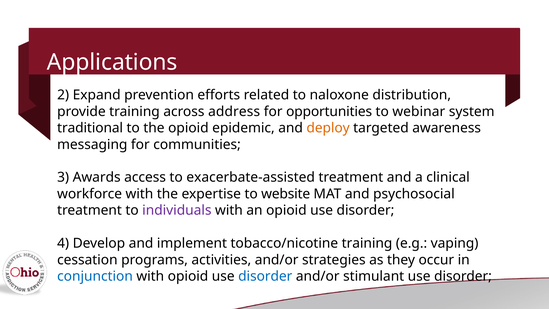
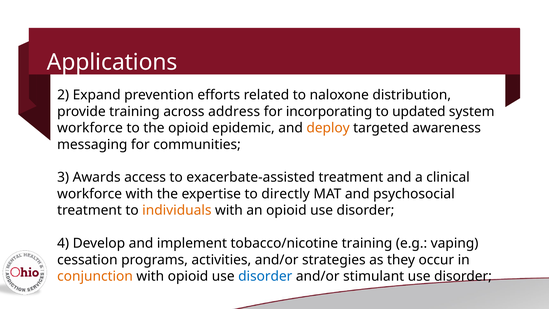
opportunities: opportunities -> incorporating
webinar: webinar -> updated
traditional at (90, 128): traditional -> workforce
website: website -> directly
individuals colour: purple -> orange
conjunction colour: blue -> orange
